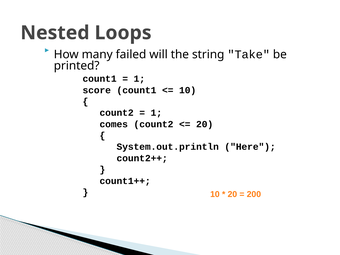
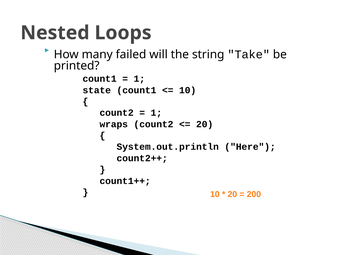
score: score -> state
comes: comes -> wraps
